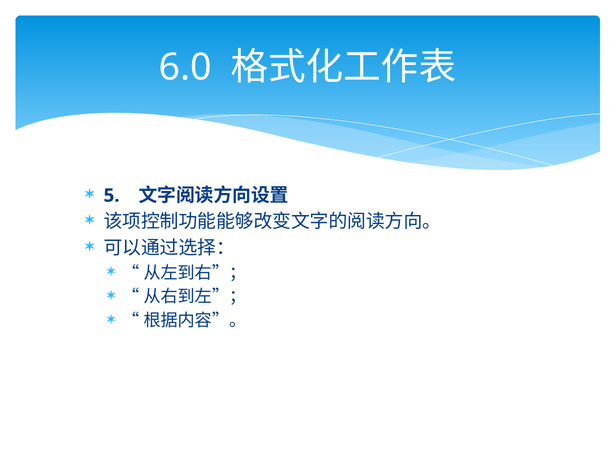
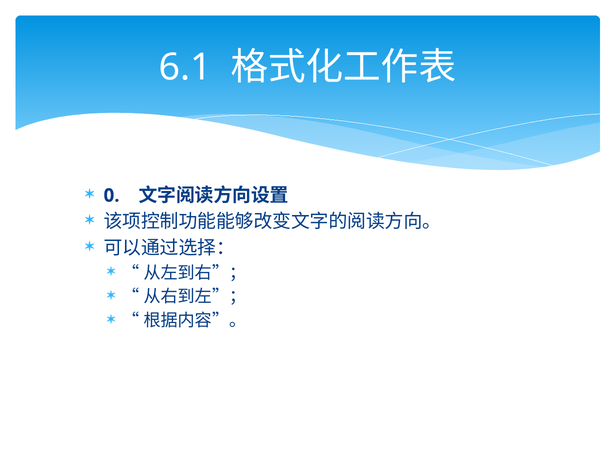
6.0: 6.0 -> 6.1
5: 5 -> 0
